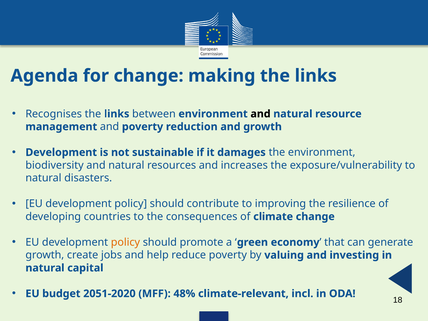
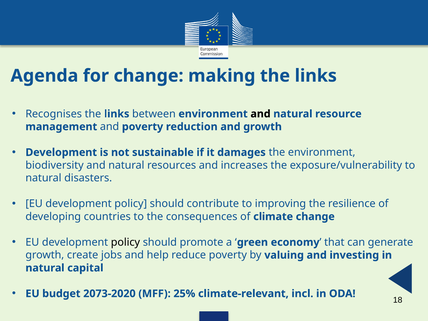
policy at (125, 242) colour: orange -> black
2051-2020: 2051-2020 -> 2073-2020
48%: 48% -> 25%
